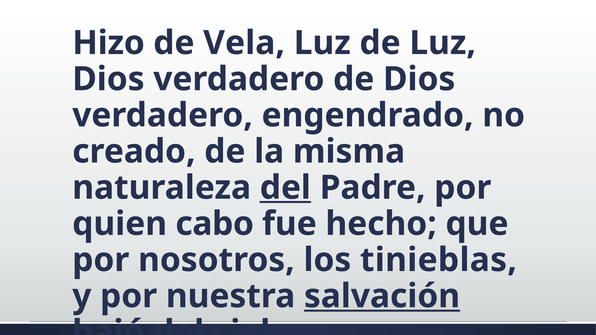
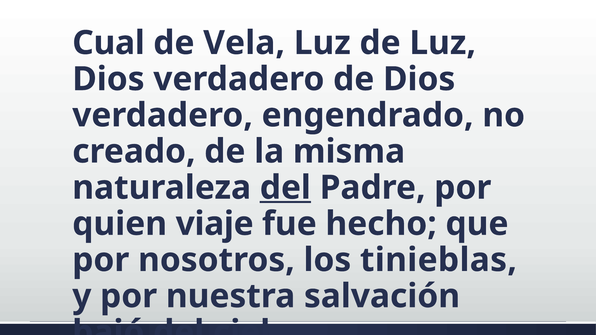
Hizo: Hizo -> Cual
cabo: cabo -> viaje
salvación underline: present -> none
